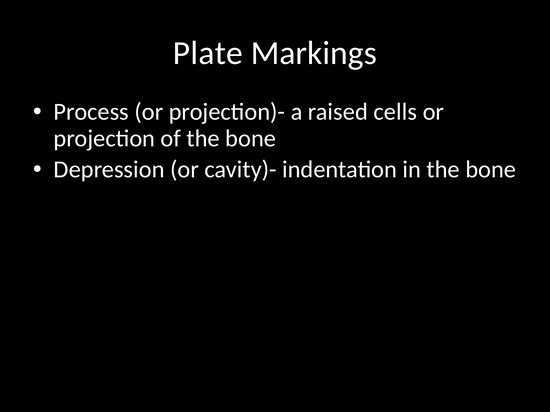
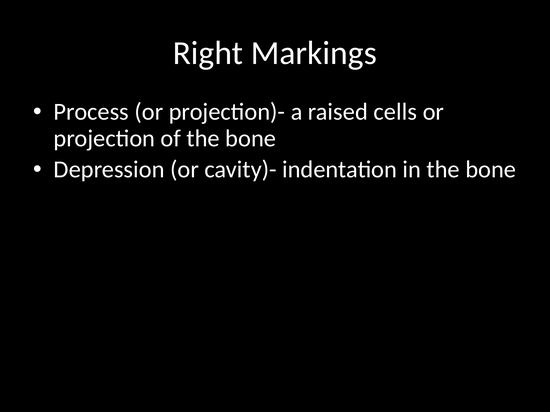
Plate: Plate -> Right
